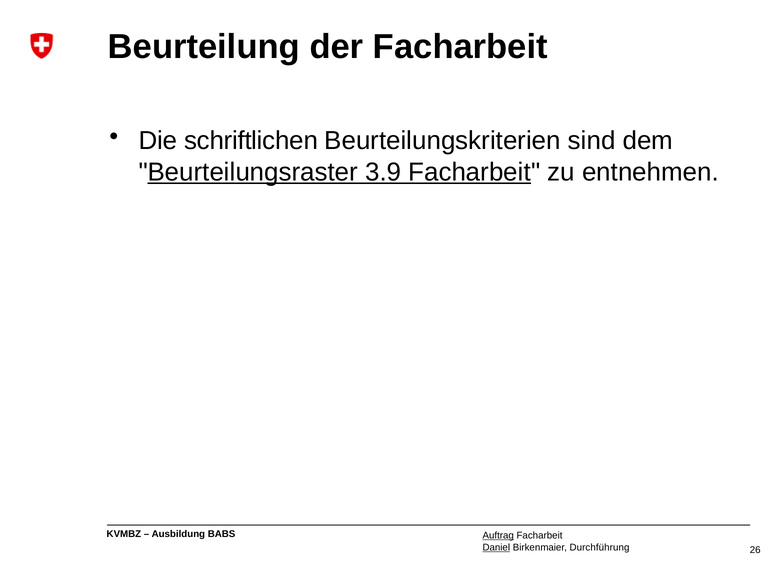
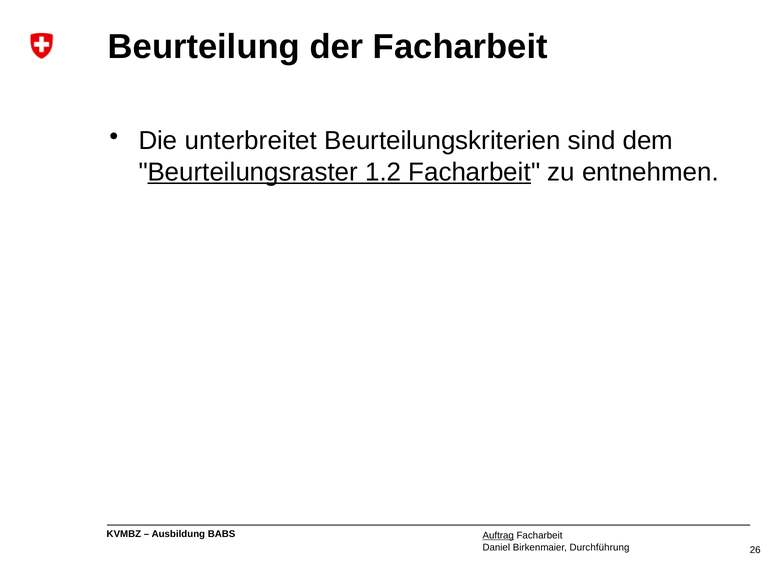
schriftlichen: schriftlichen -> unterbreitet
3.9: 3.9 -> 1.2
Daniel underline: present -> none
